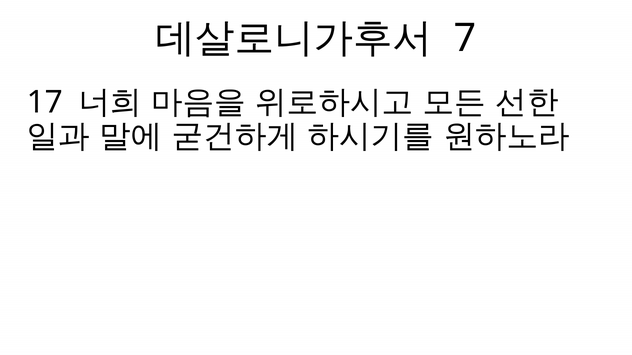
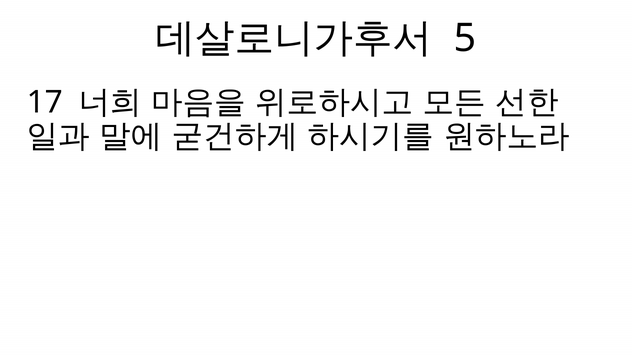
7: 7 -> 5
